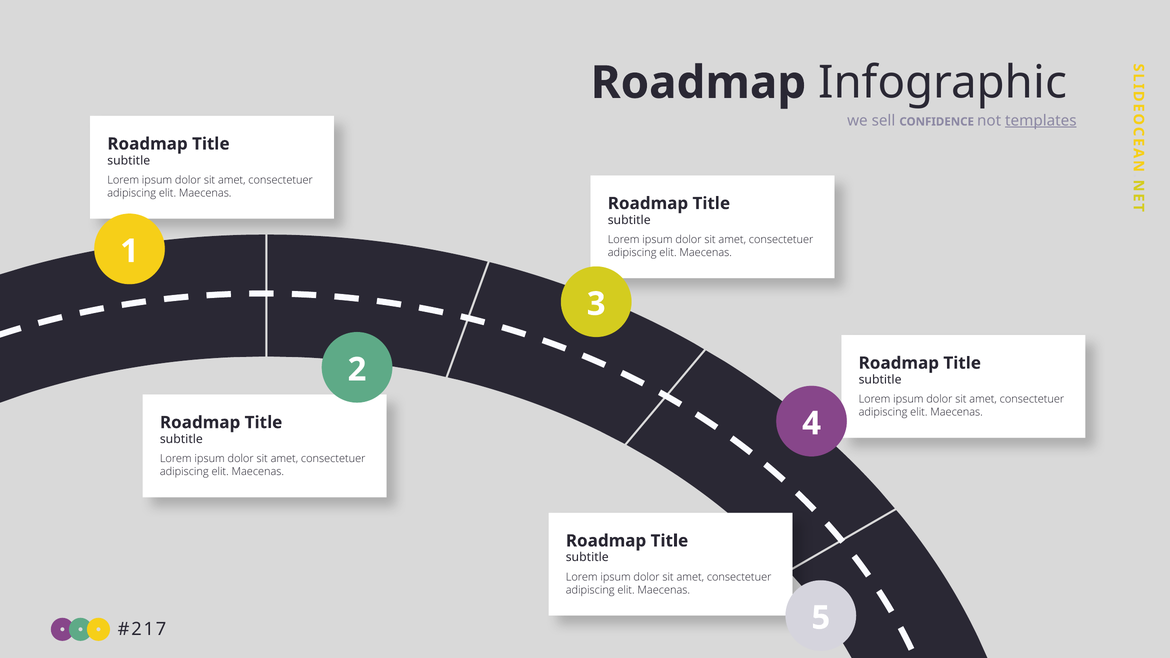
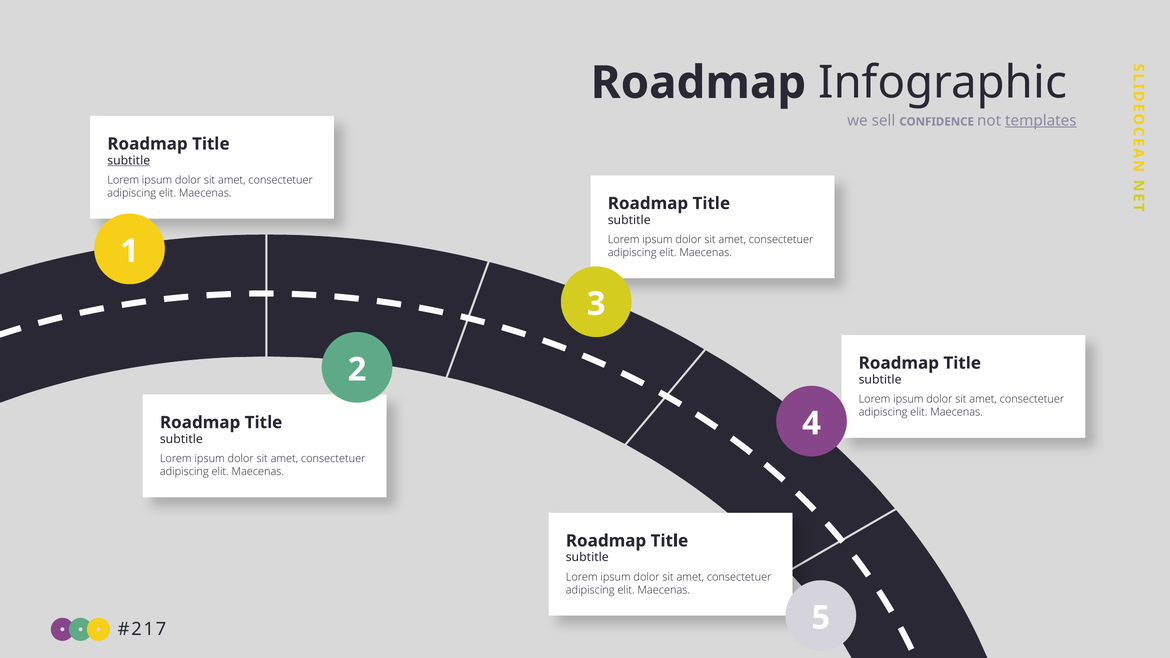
subtitle at (129, 161) underline: none -> present
